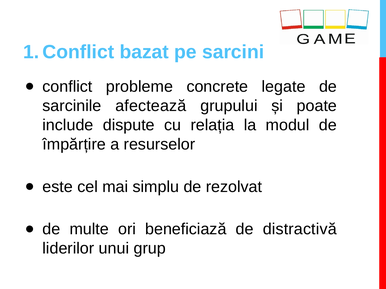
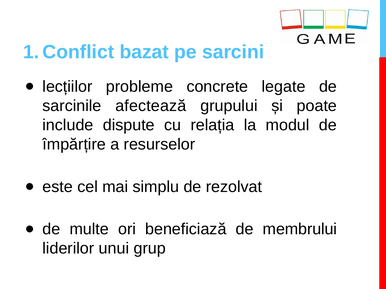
conflict: conflict -> lecțiilor
distractivă: distractivă -> membrului
